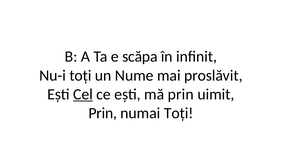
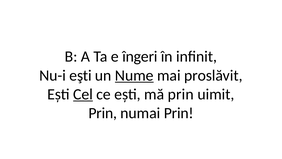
scăpa: scăpa -> îngeri
Nu-i toți: toți -> eşti
Nume underline: none -> present
numai Toți: Toți -> Prin
